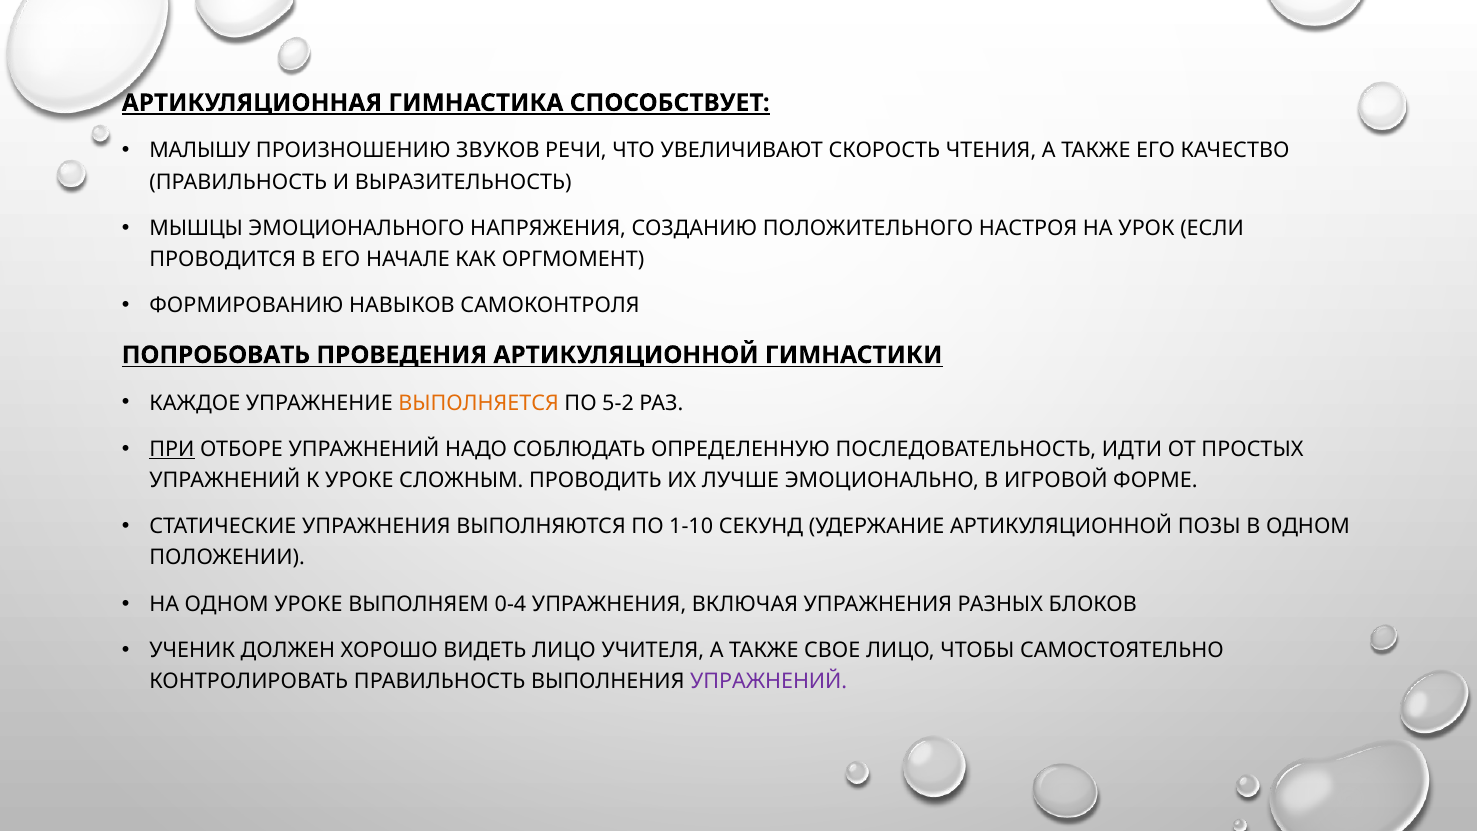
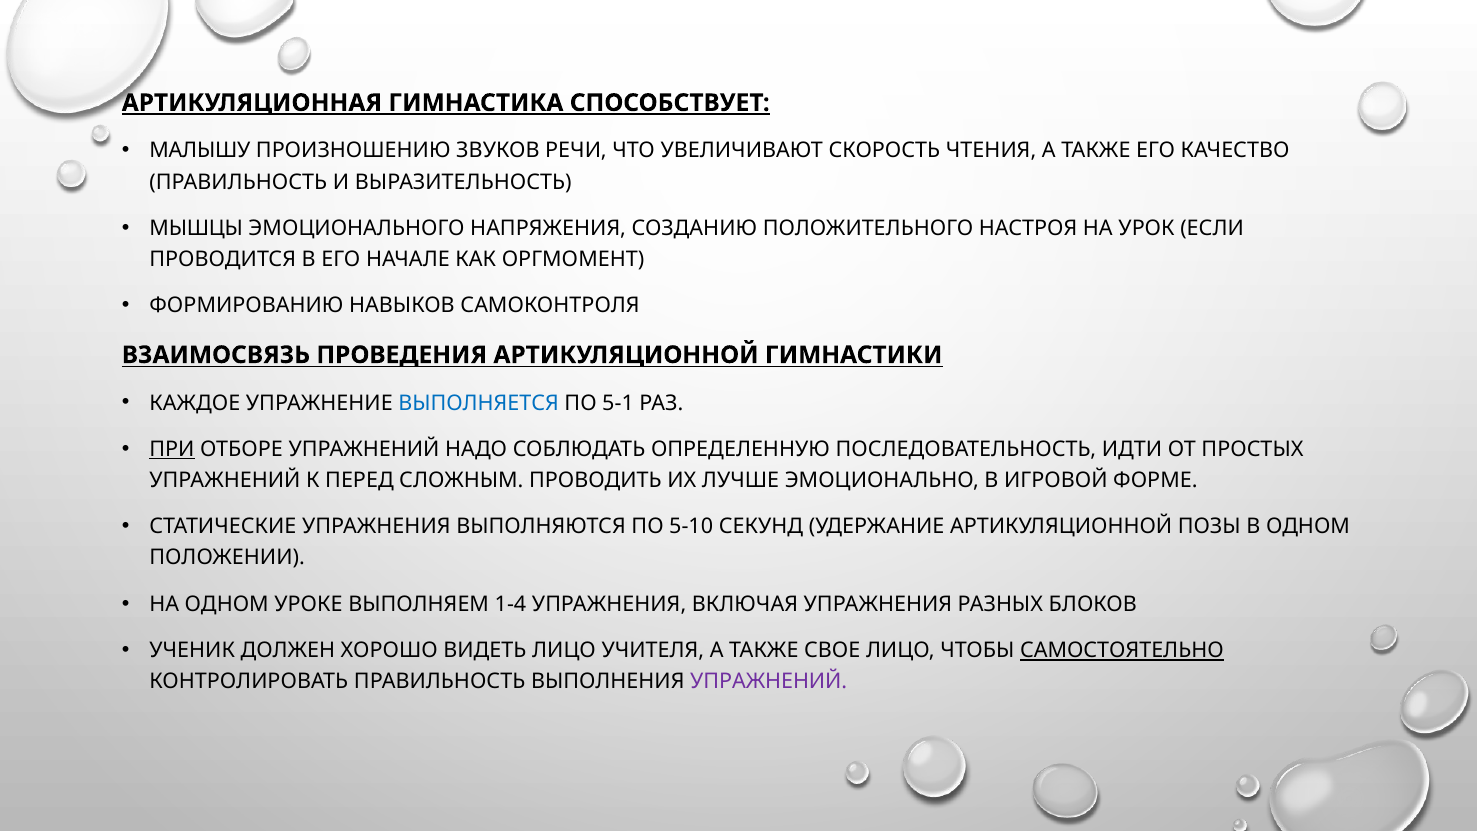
ПОПРОБОВАТЬ: ПОПРОБОВАТЬ -> ВЗАИМОСВЯЗЬ
ВЫПОЛНЯЕТСЯ colour: orange -> blue
5-2: 5-2 -> 5-1
К УРОКЕ: УРОКЕ -> ПЕРЕД
1-10: 1-10 -> 5-10
0-4: 0-4 -> 1-4
САМОСТОЯТЕЛЬНО underline: none -> present
